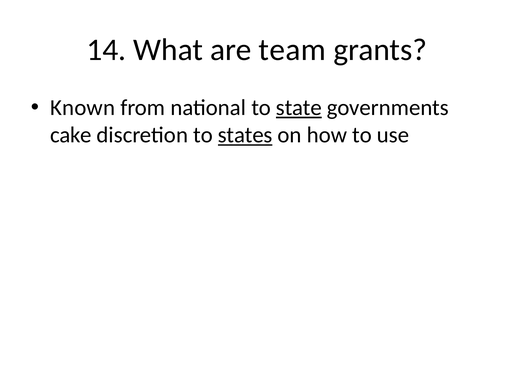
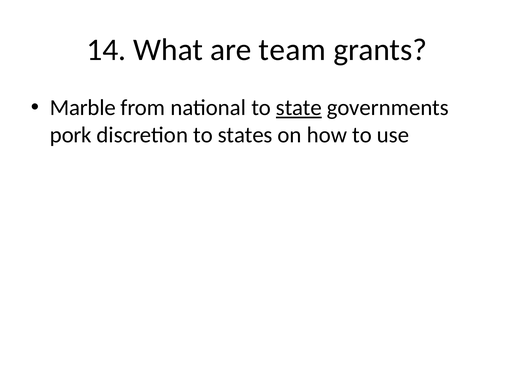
Known: Known -> Marble
cake: cake -> pork
states underline: present -> none
